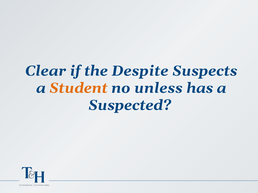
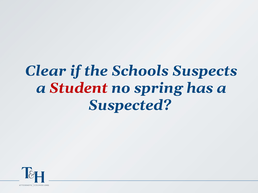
Despite: Despite -> Schools
Student colour: orange -> red
unless: unless -> spring
